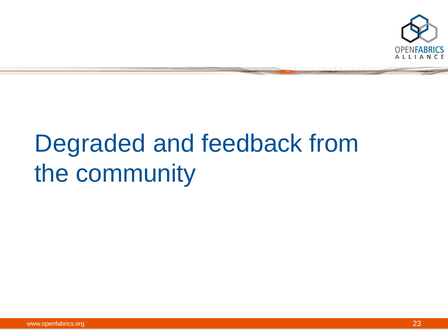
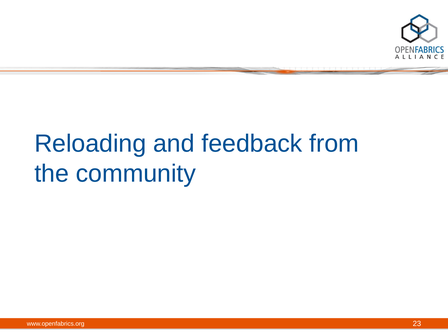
Degraded: Degraded -> Reloading
